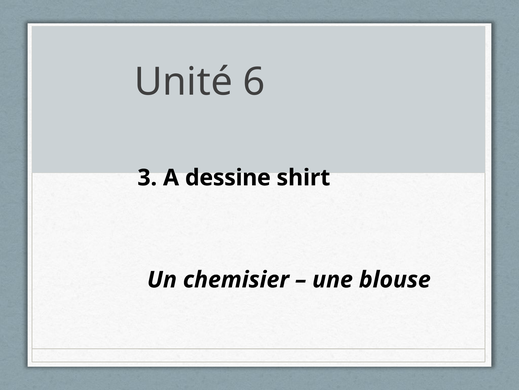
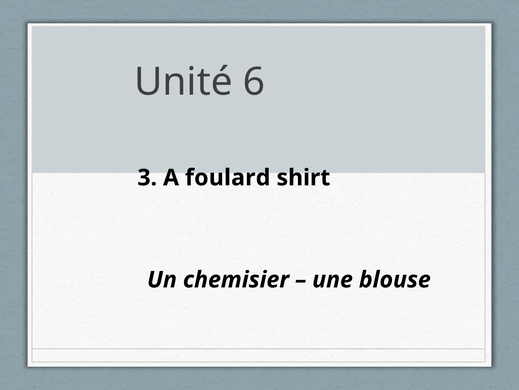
dessine: dessine -> foulard
